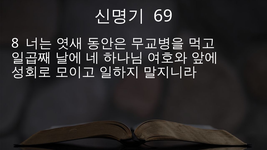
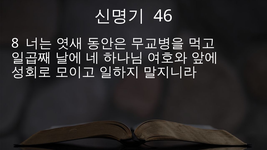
69: 69 -> 46
